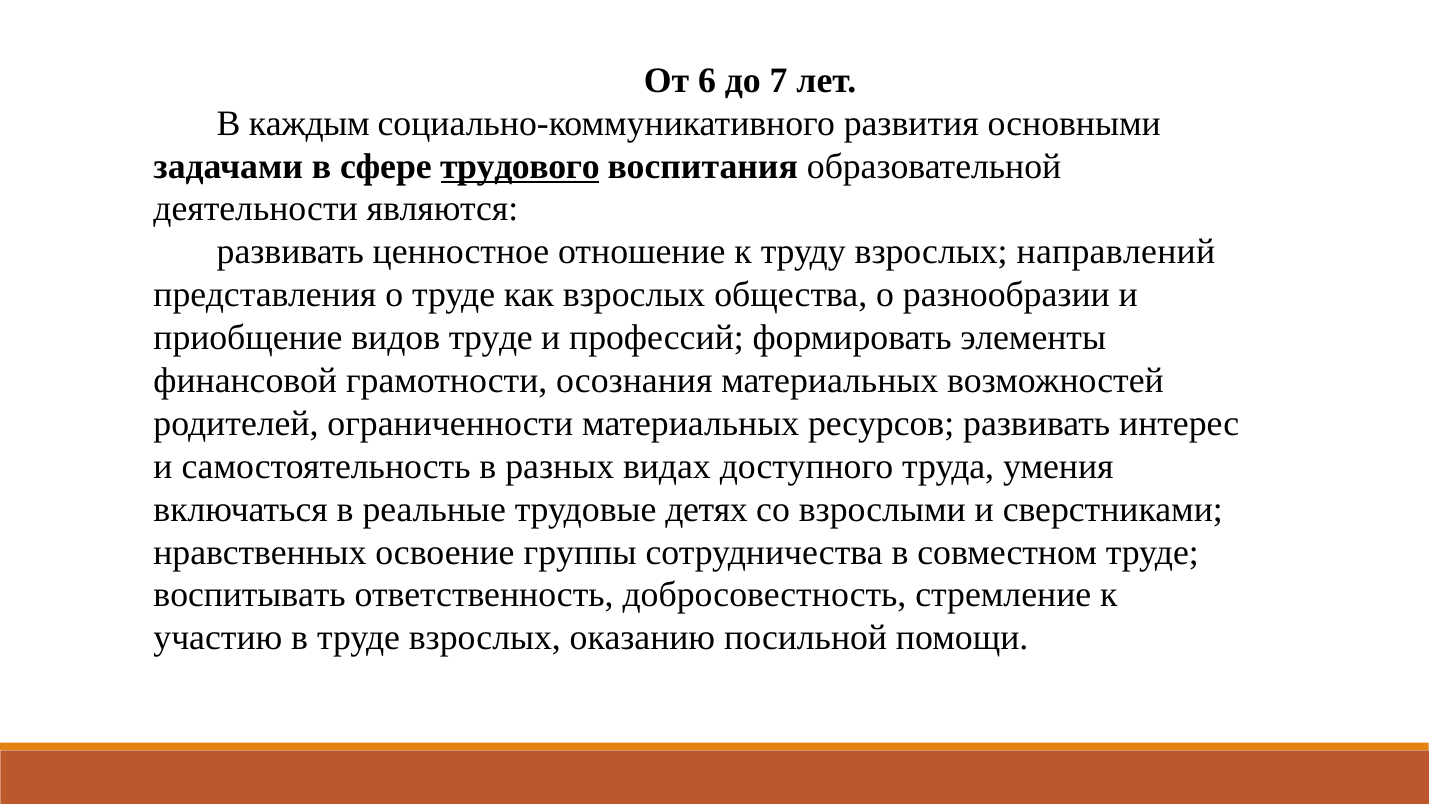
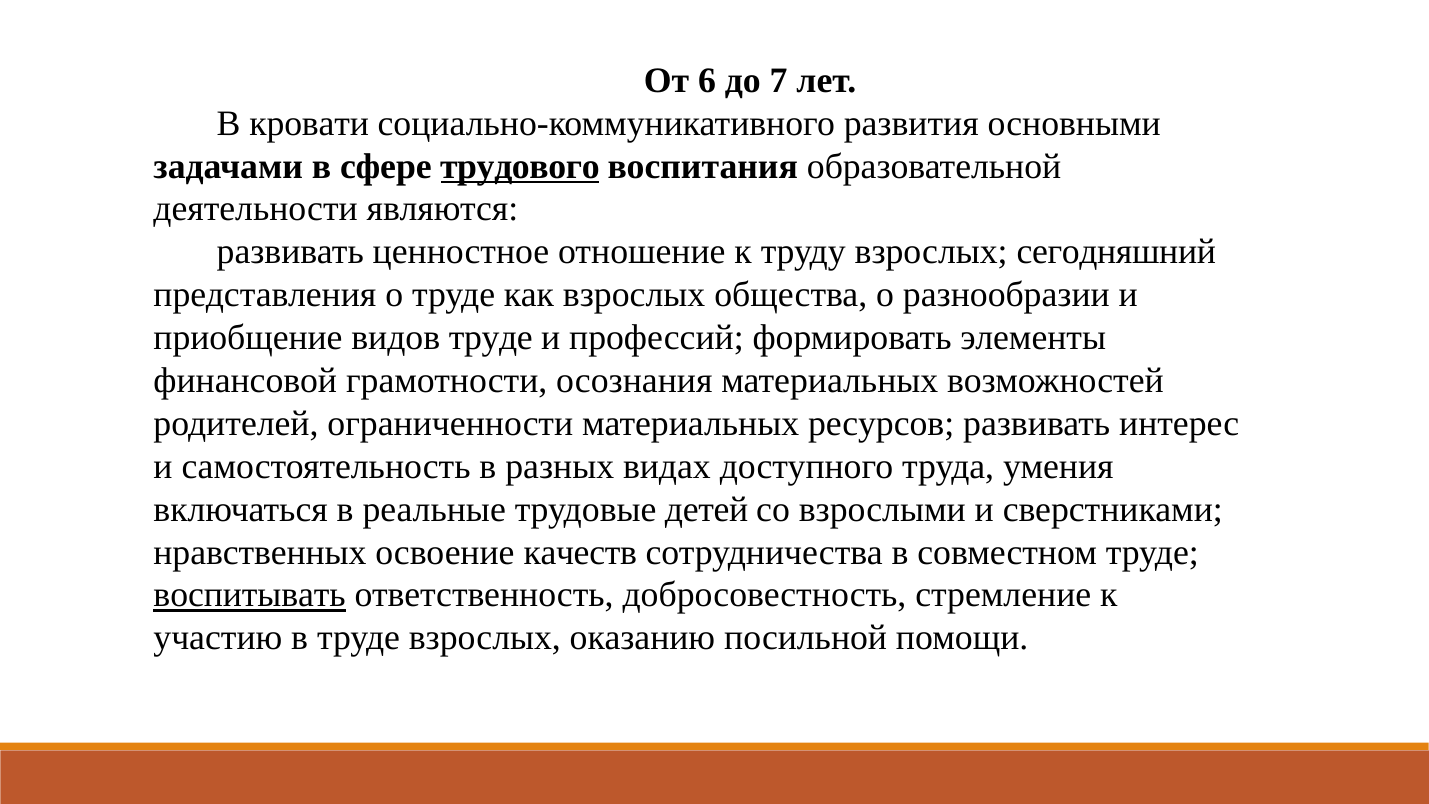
каждым: каждым -> кровати
направлений: направлений -> сегодняшний
детях: детях -> детей
группы: группы -> качеств
воспитывать underline: none -> present
